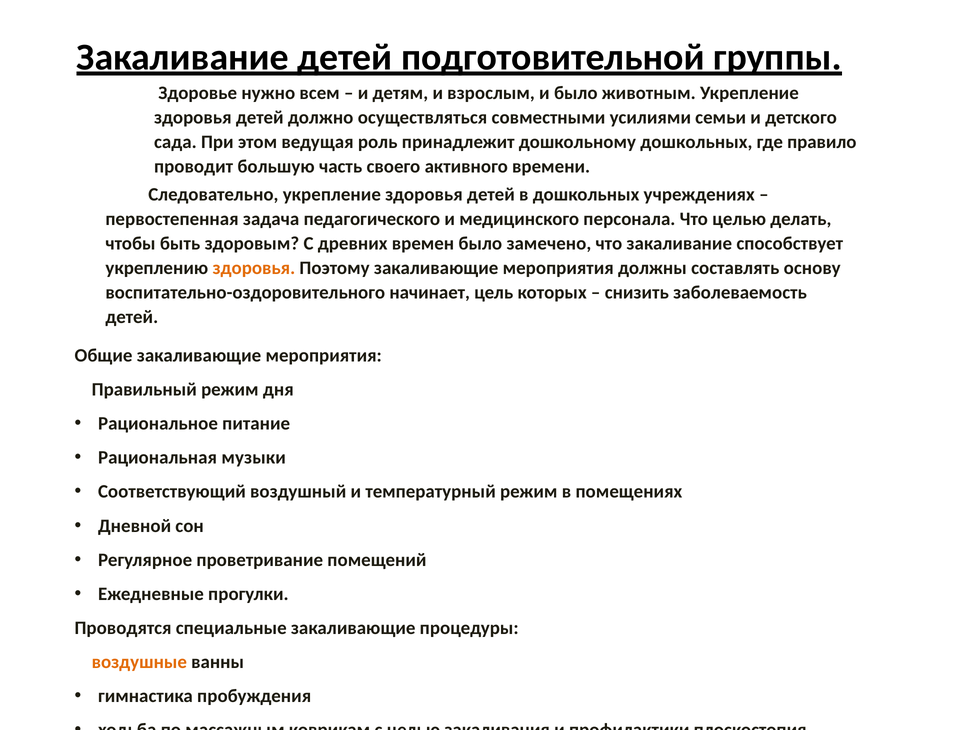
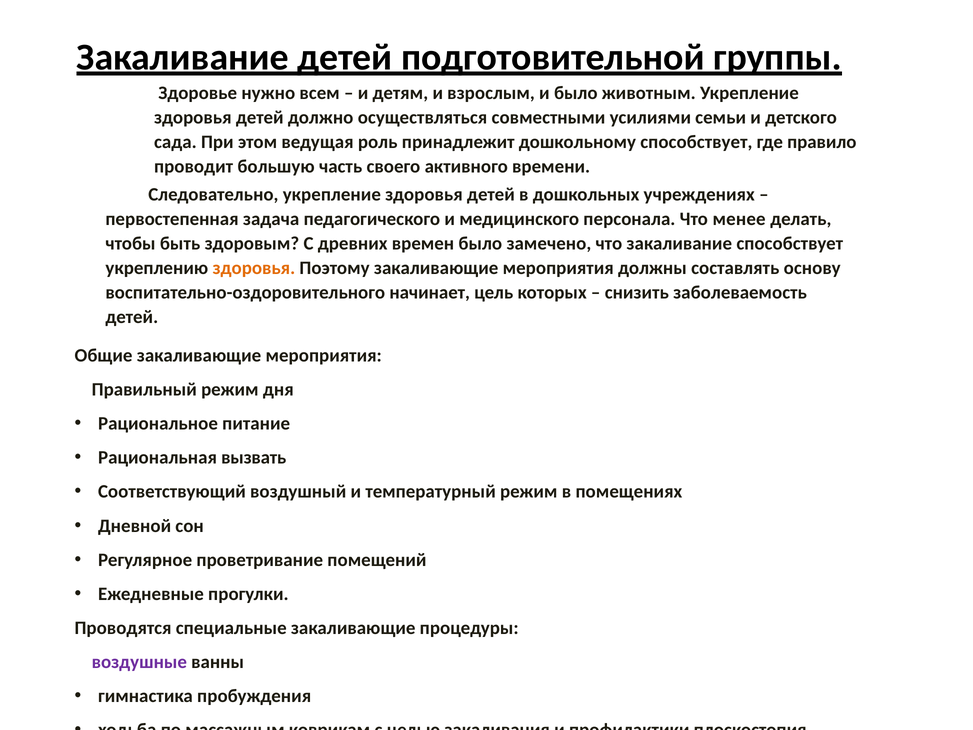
дошкольному дошкольных: дошкольных -> способствует
Что целью: целью -> менее
музыки: музыки -> вызвать
воздушные colour: orange -> purple
